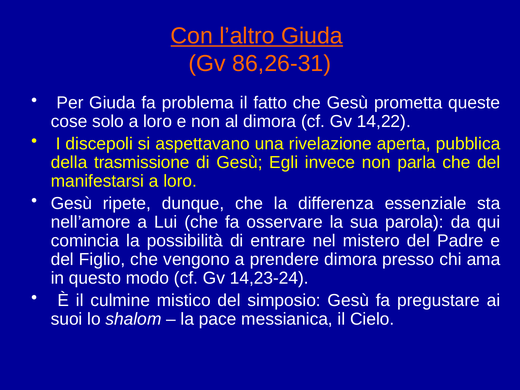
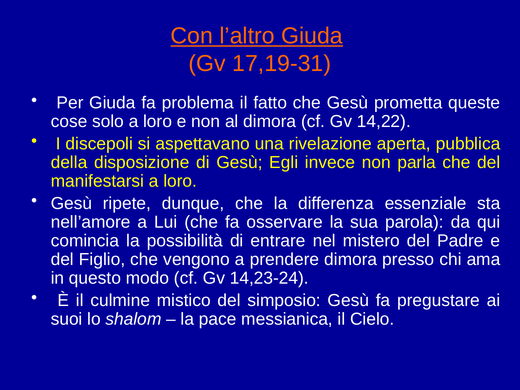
86,26-31: 86,26-31 -> 17,19-31
trasmissione: trasmissione -> disposizione
